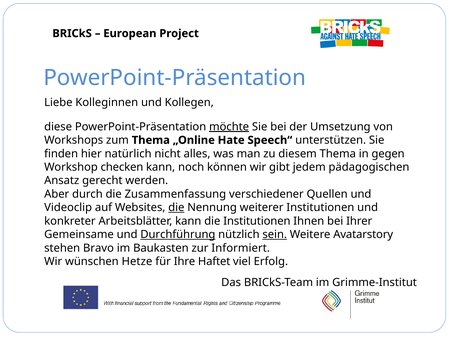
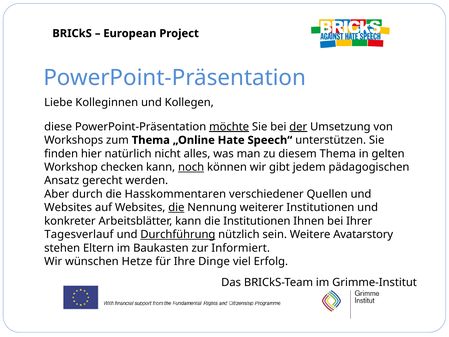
der underline: none -> present
gegen: gegen -> gelten
noch underline: none -> present
Zusammenfassung: Zusammenfassung -> Hasskommentaren
Videoclip at (68, 207): Videoclip -> Websites
Gemeinsame: Gemeinsame -> Tagesverlauf
sein underline: present -> none
Bravo: Bravo -> Eltern
Haftet: Haftet -> Dinge
